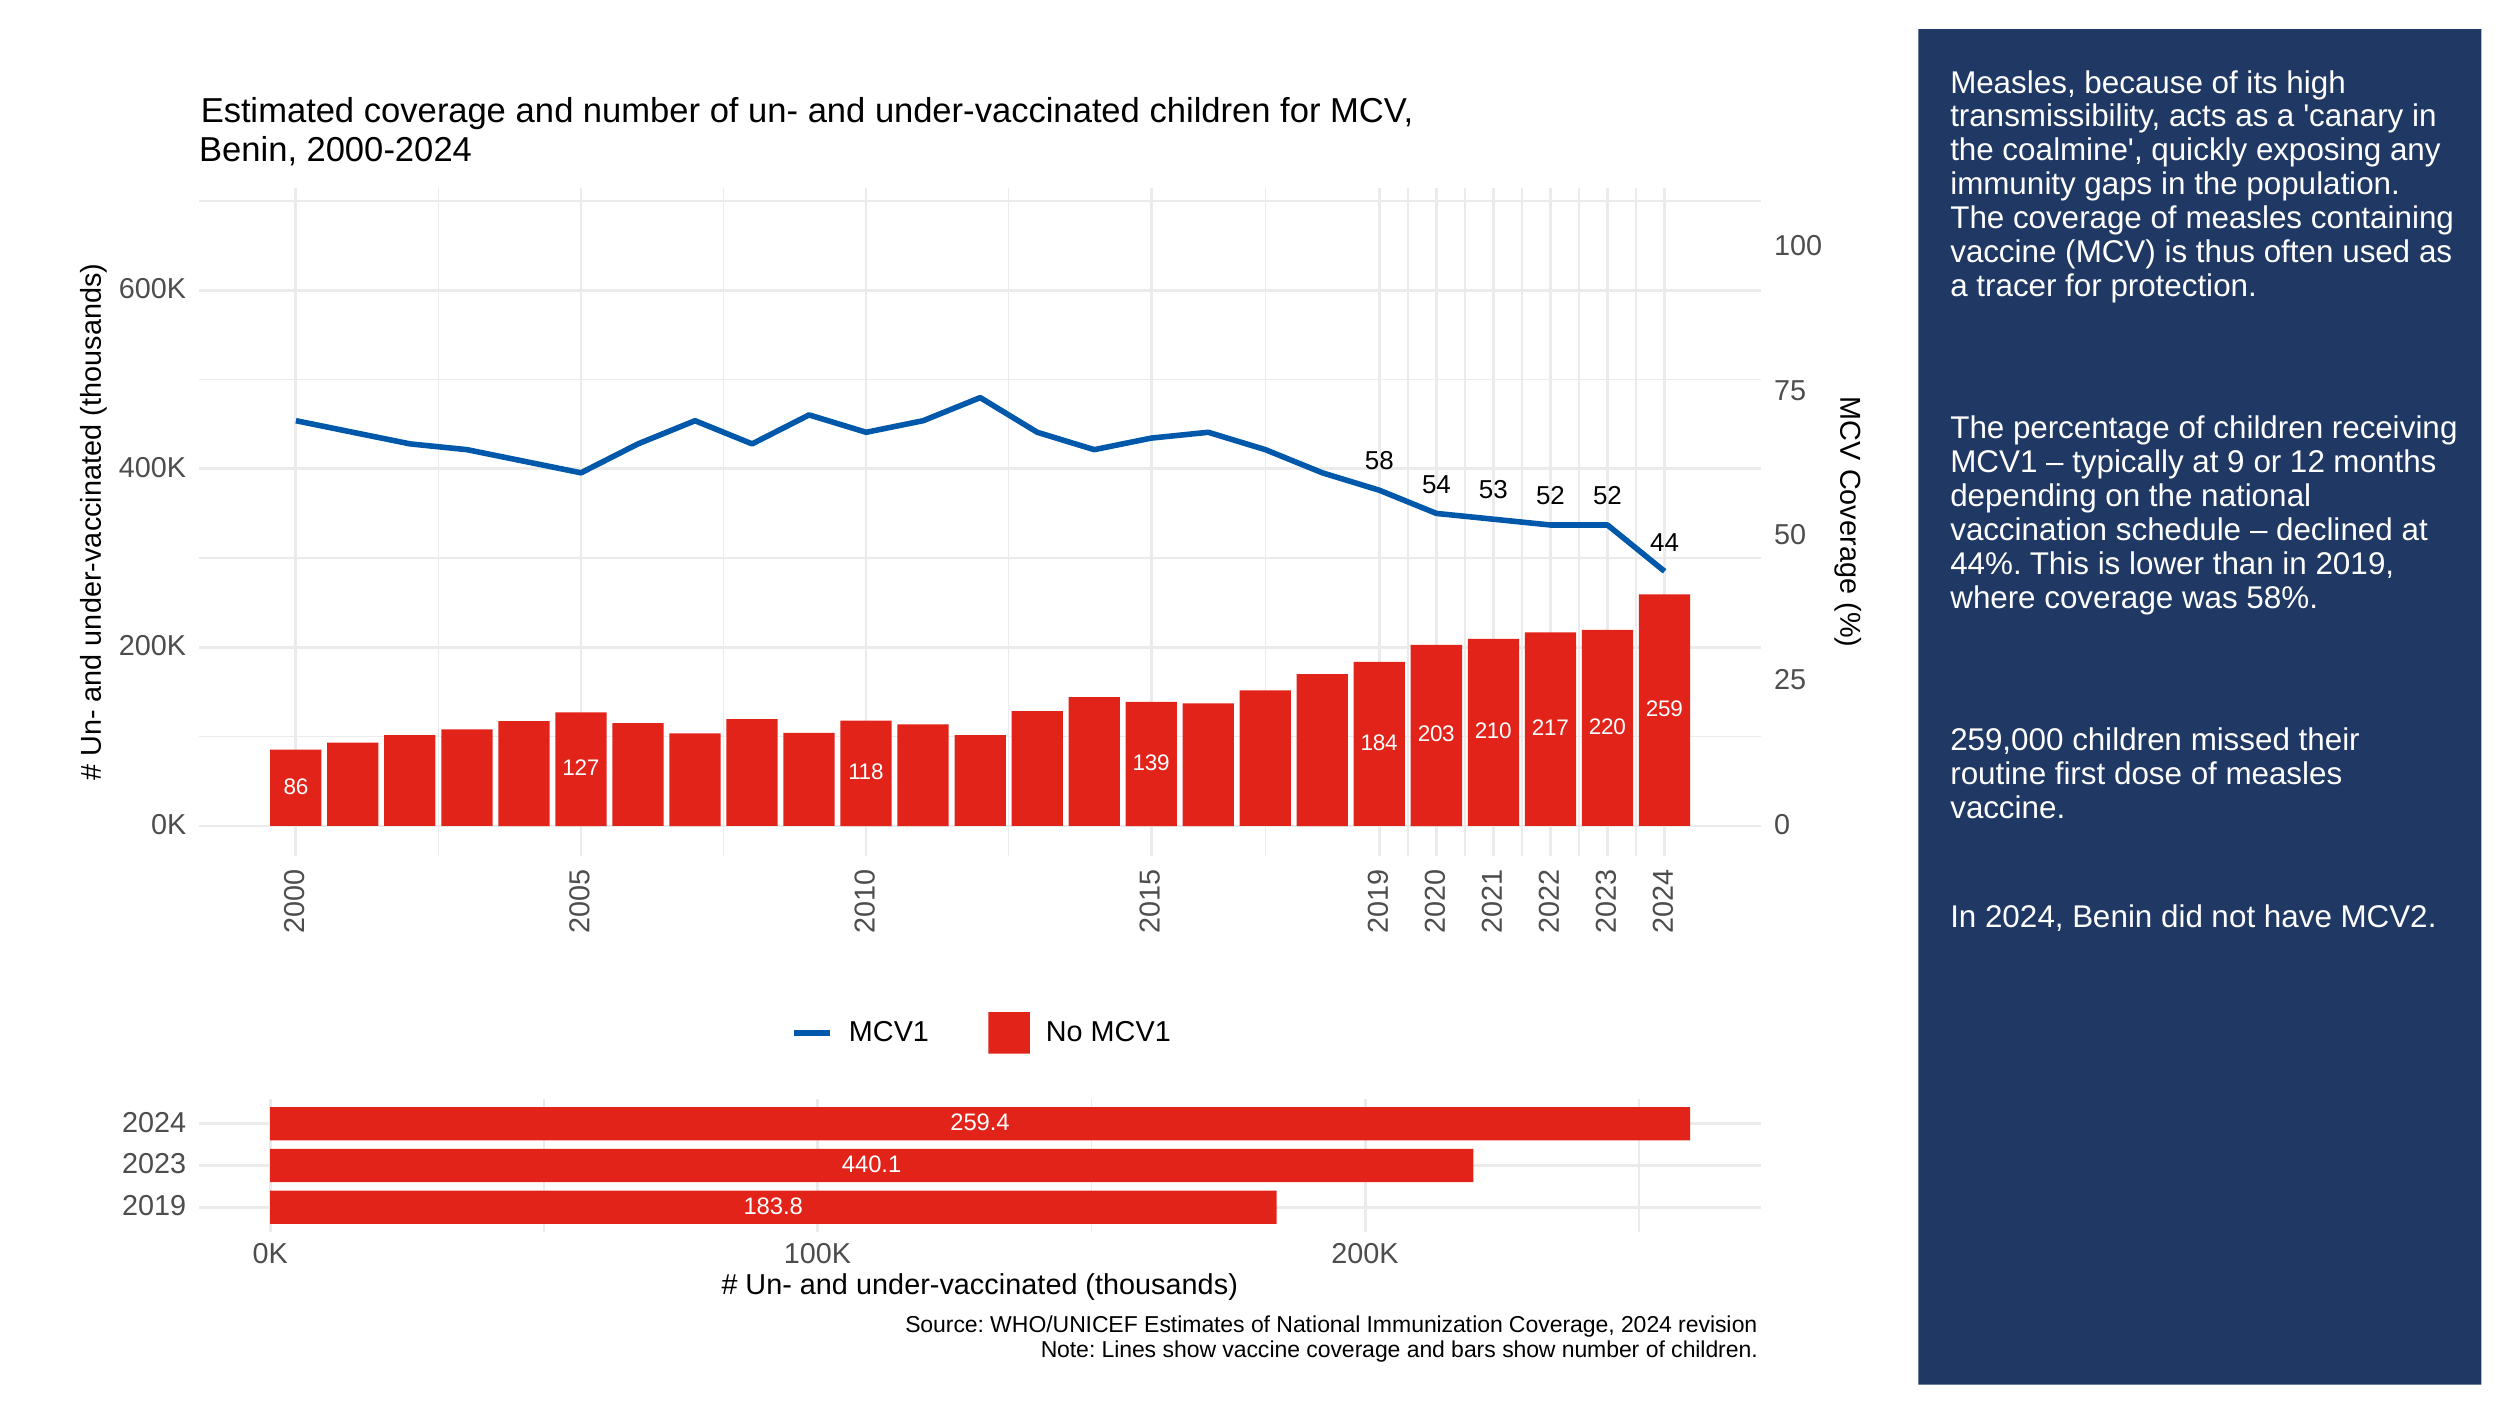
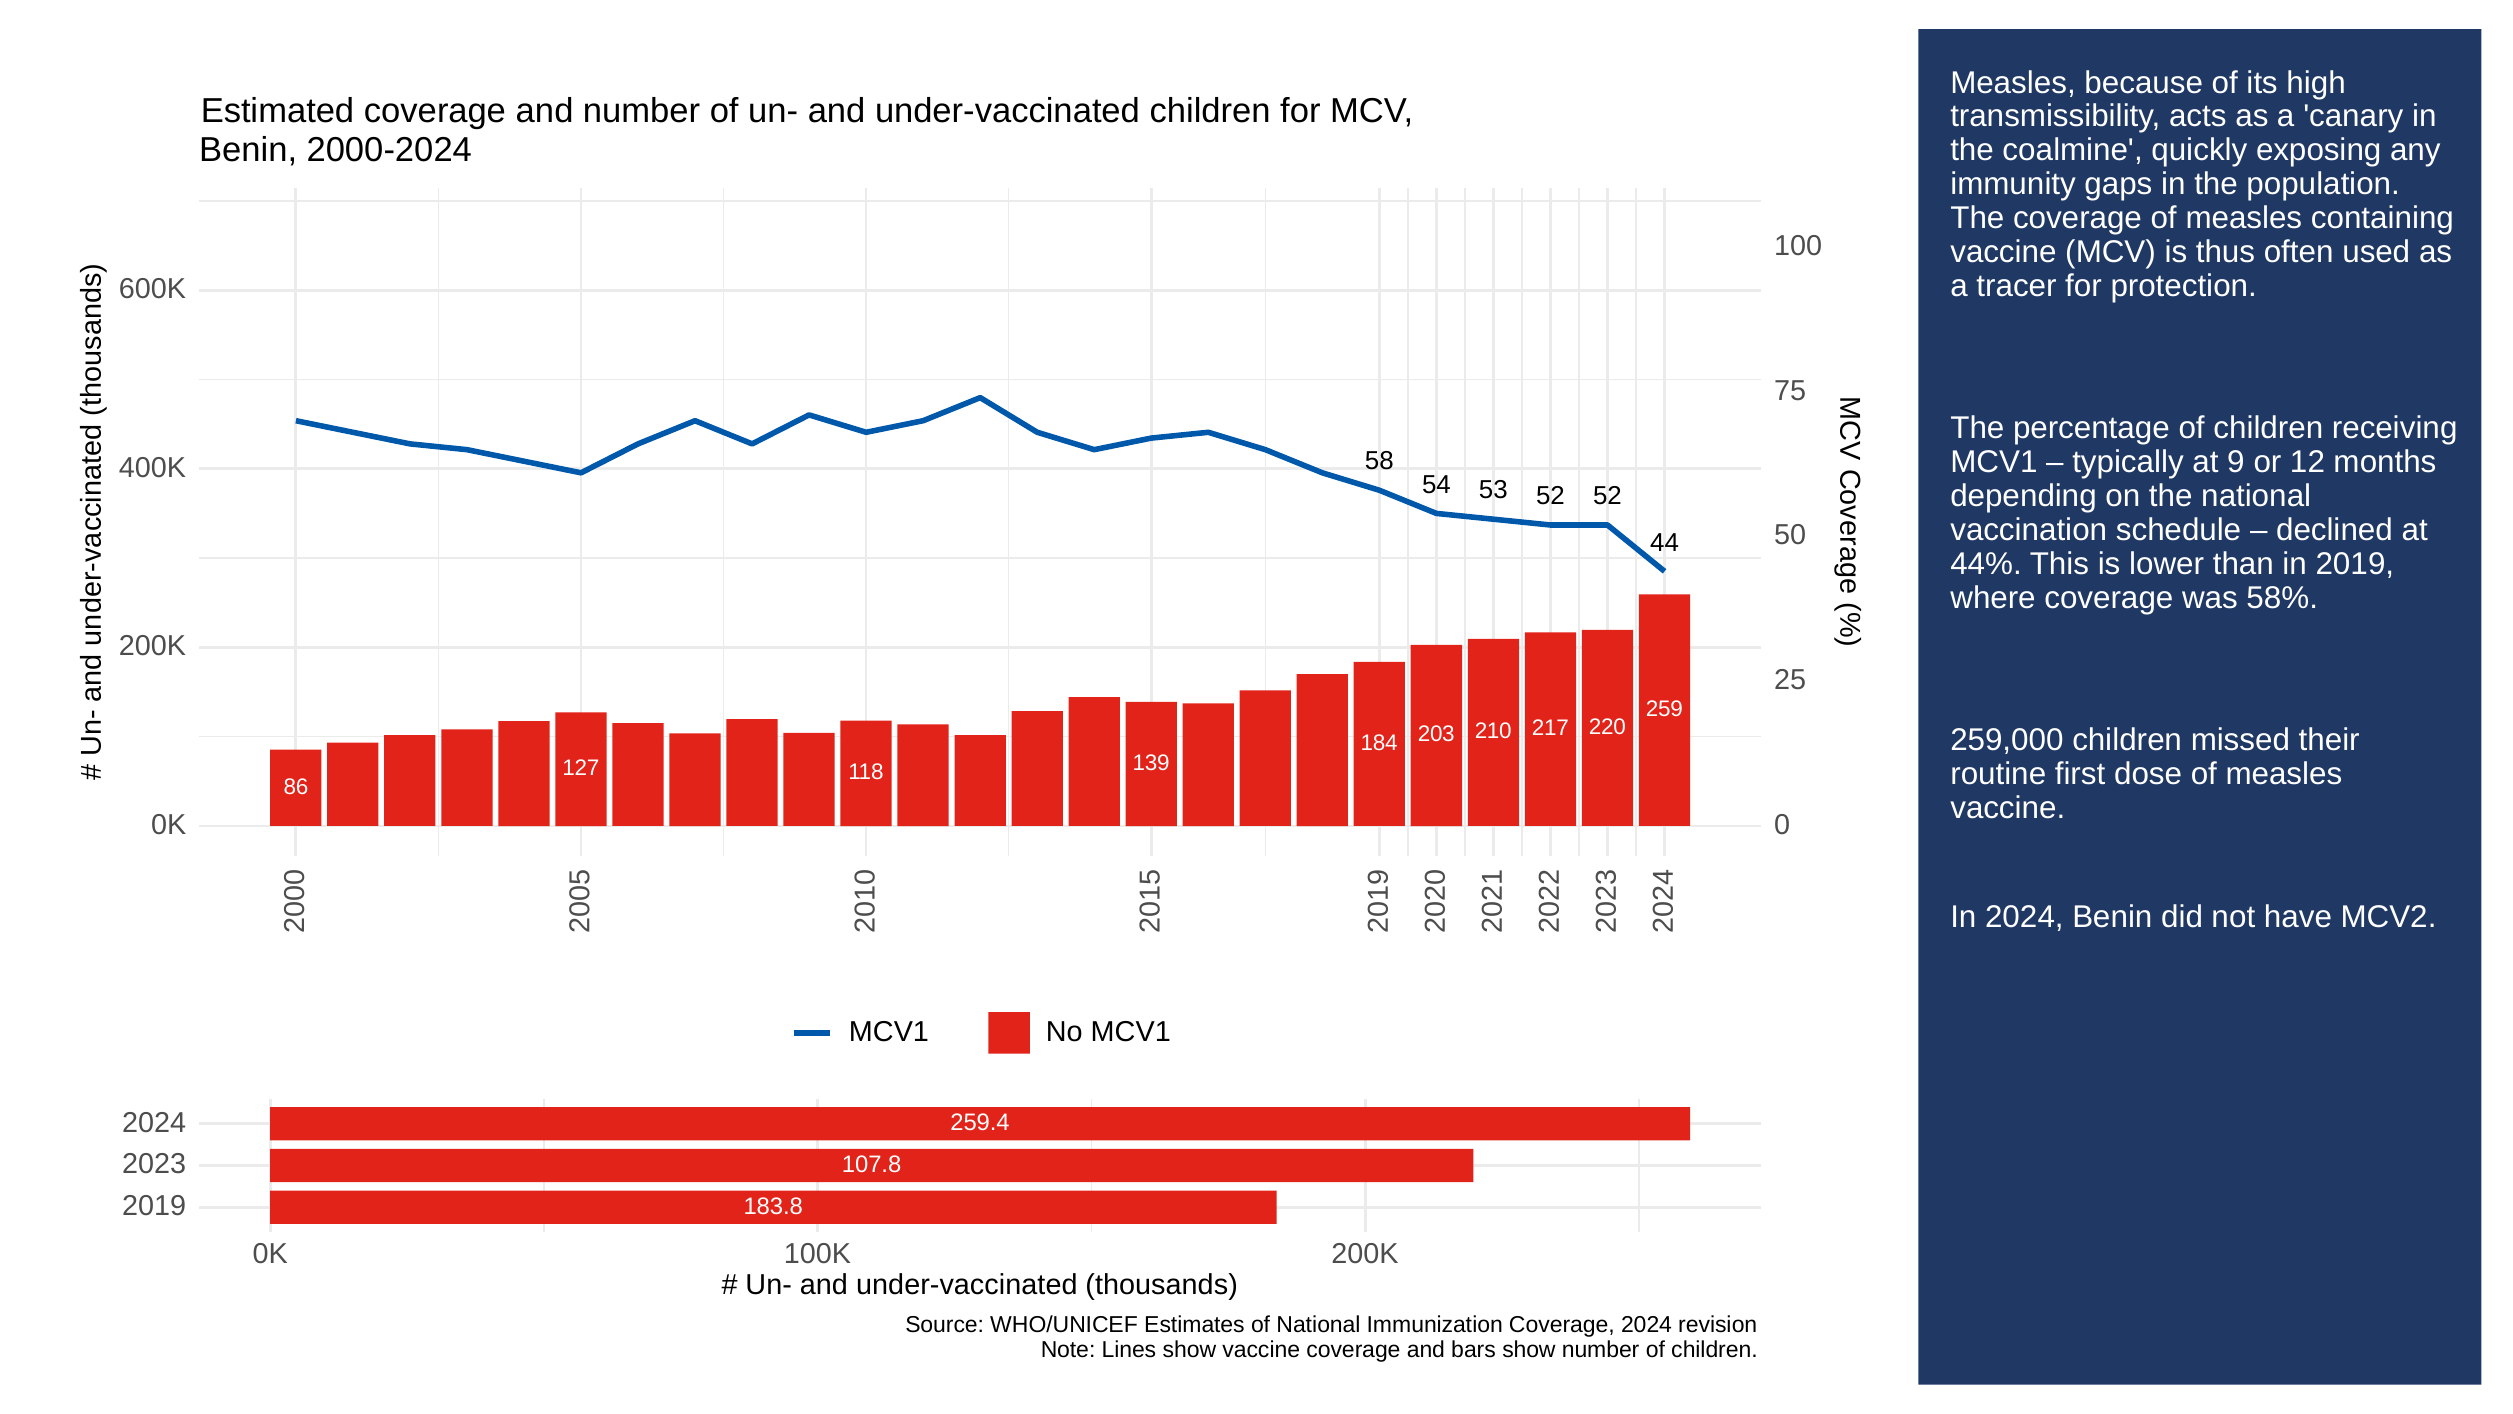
440.1: 440.1 -> 107.8
